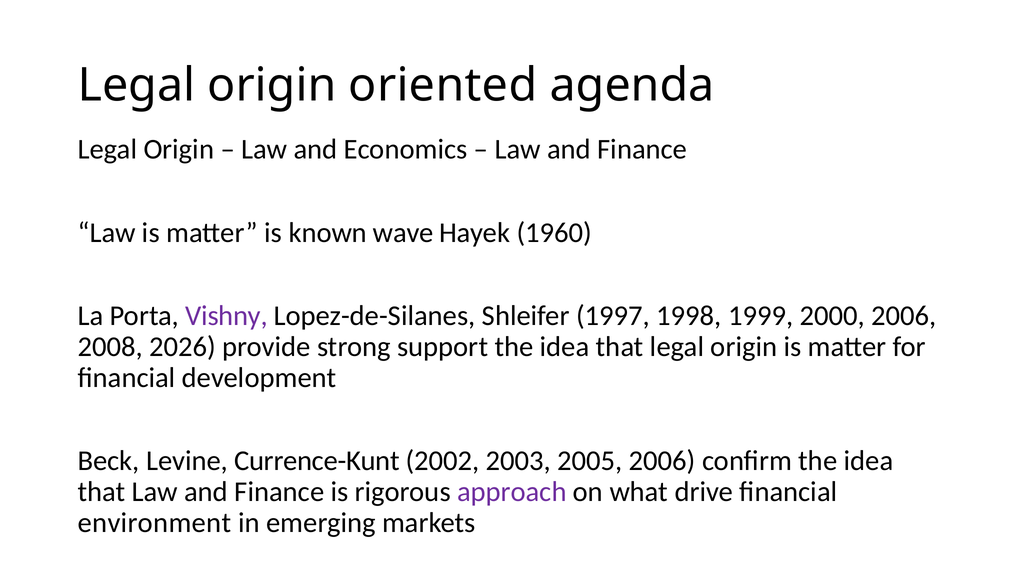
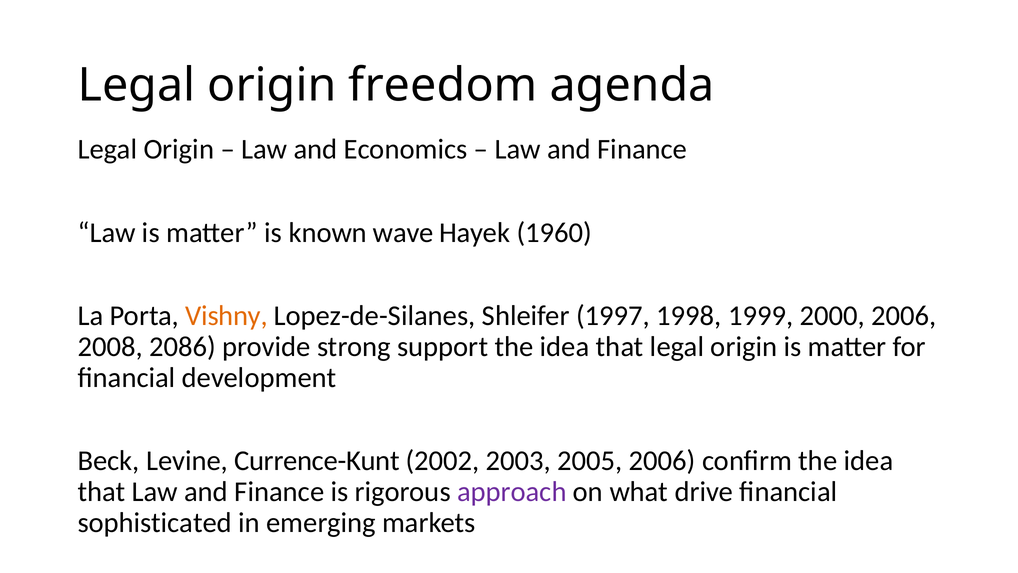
oriented: oriented -> freedom
Vishny colour: purple -> orange
2026: 2026 -> 2086
environment: environment -> sophisticated
